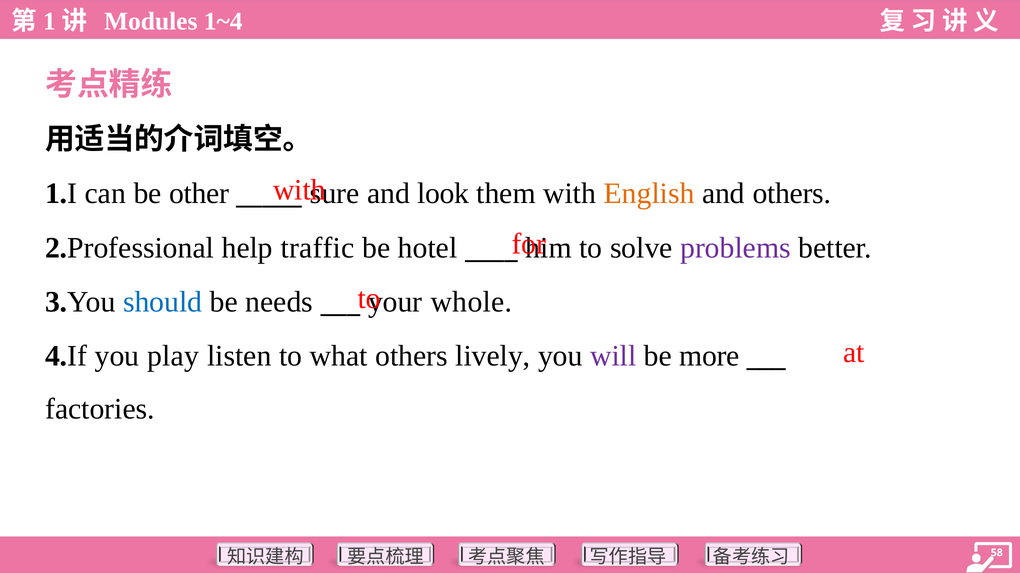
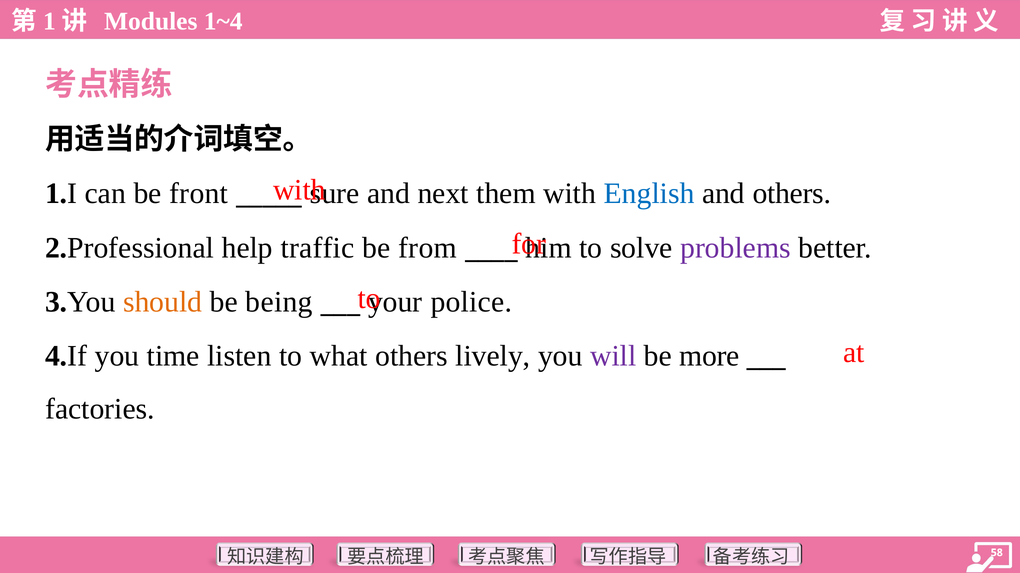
other: other -> front
look: look -> next
English colour: orange -> blue
hotel: hotel -> from
should colour: blue -> orange
needs: needs -> being
whole: whole -> police
play: play -> time
